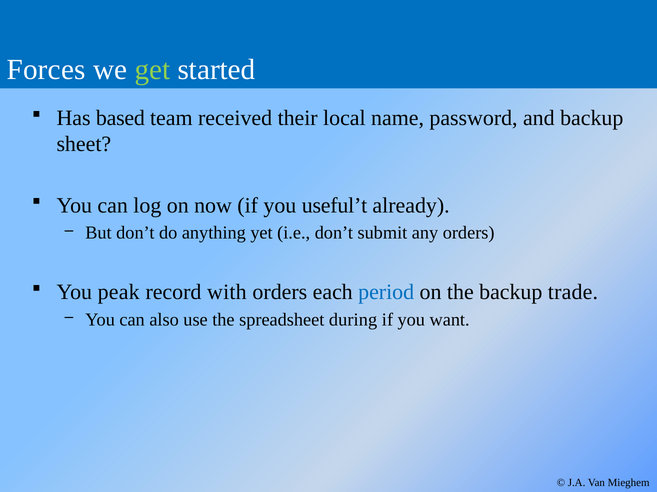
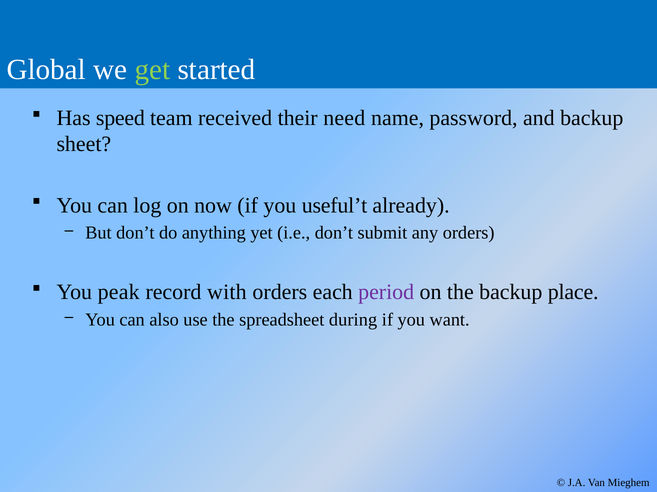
Forces: Forces -> Global
based: based -> speed
local: local -> need
period colour: blue -> purple
trade: trade -> place
